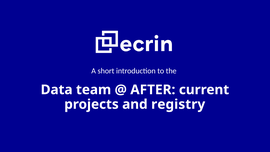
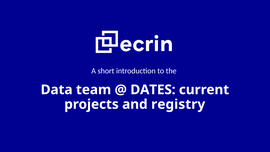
AFTER: AFTER -> DATES
